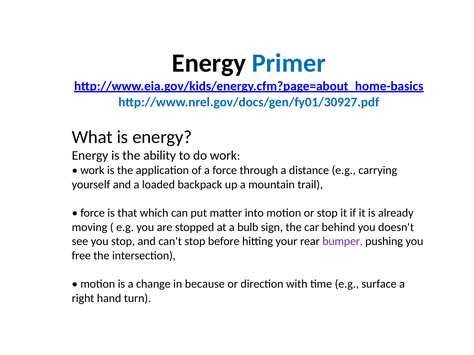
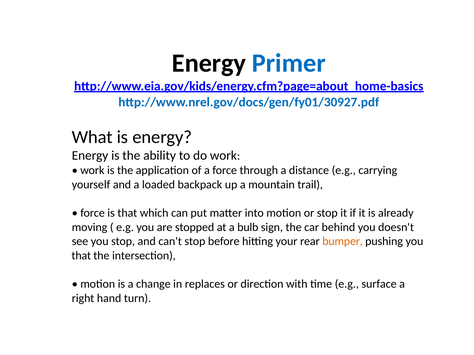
bumper colour: purple -> orange
free at (81, 256): free -> that
because: because -> replaces
